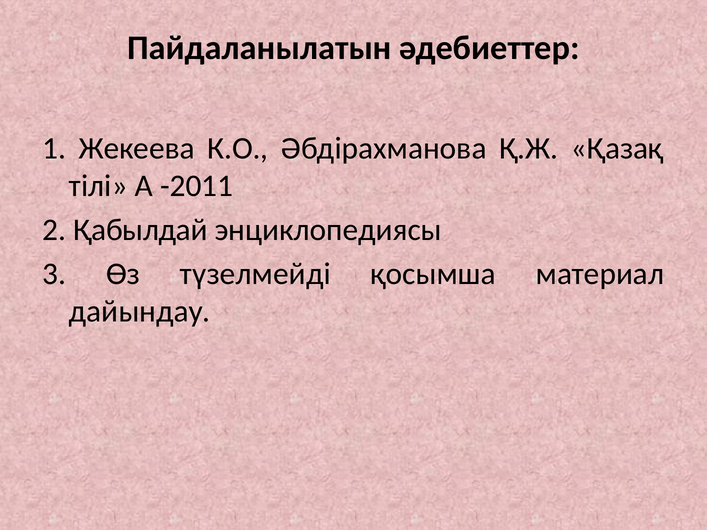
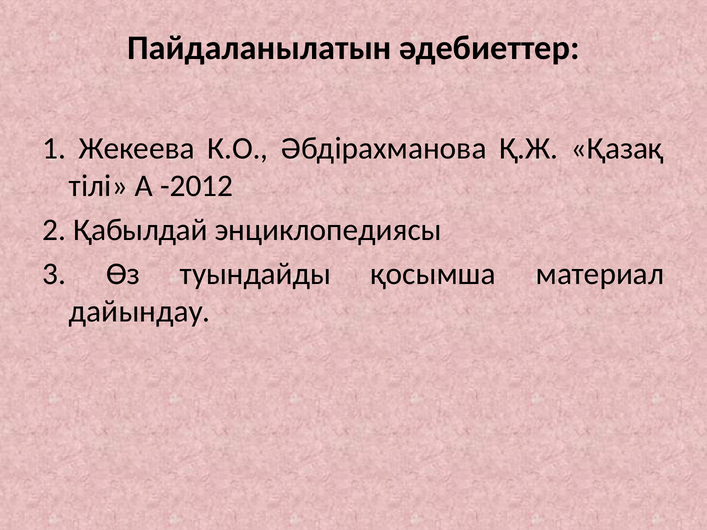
-2011: -2011 -> -2012
түзелмейді: түзелмейді -> туындайды
